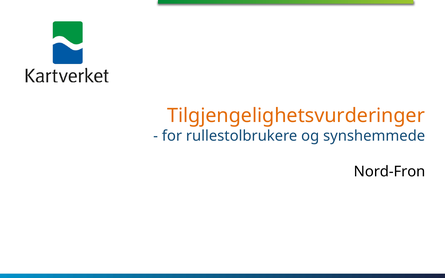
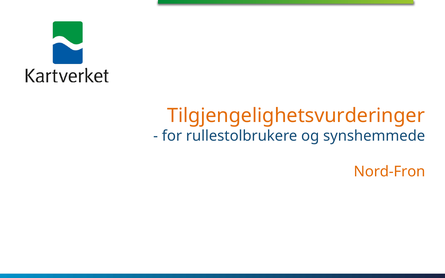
Nord-Fron colour: black -> orange
